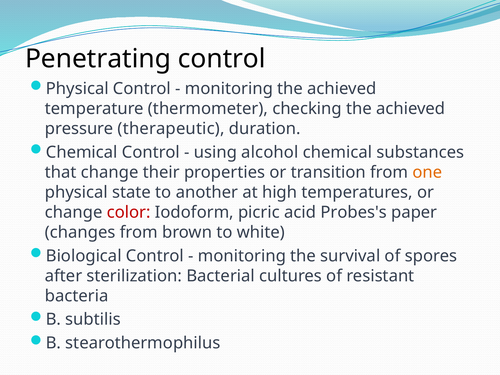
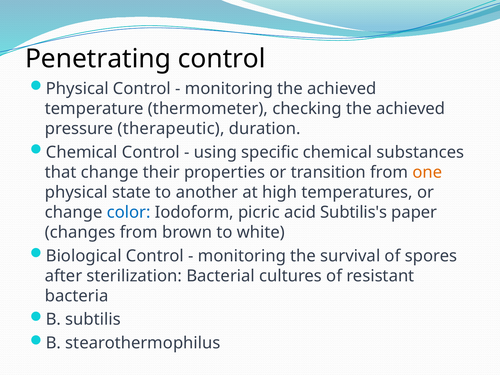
alcohol: alcohol -> specific
color colour: red -> blue
Probes's: Probes's -> Subtilis's
